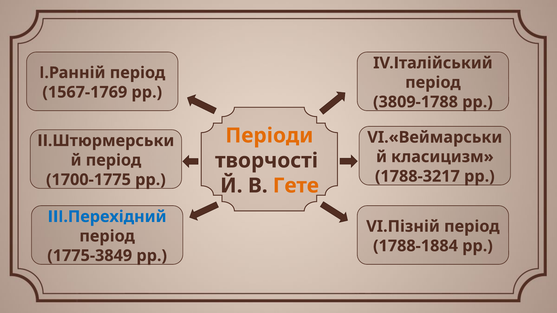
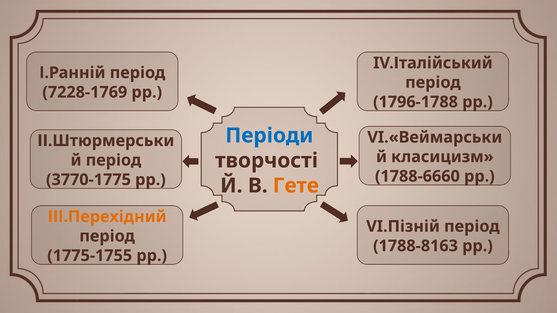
1567-1769: 1567-1769 -> 7228-1769
3809-1788: 3809-1788 -> 1796-1788
Періоди colour: orange -> blue
1788-3217: 1788-3217 -> 1788-6660
1700-1775: 1700-1775 -> 3770-1775
ІІІ.Перехідний colour: blue -> orange
1788-1884: 1788-1884 -> 1788-8163
1775-3849: 1775-3849 -> 1775-1755
